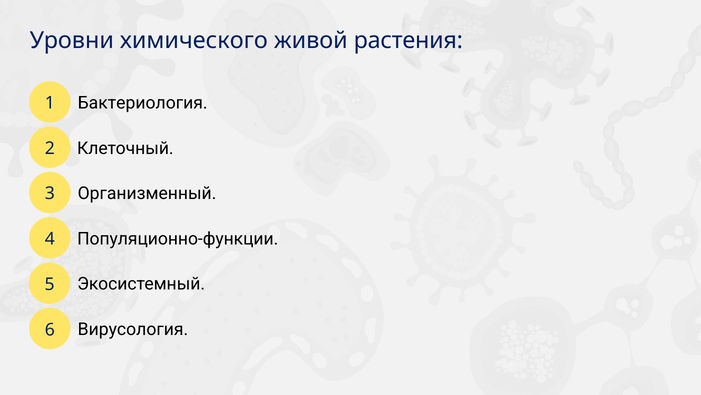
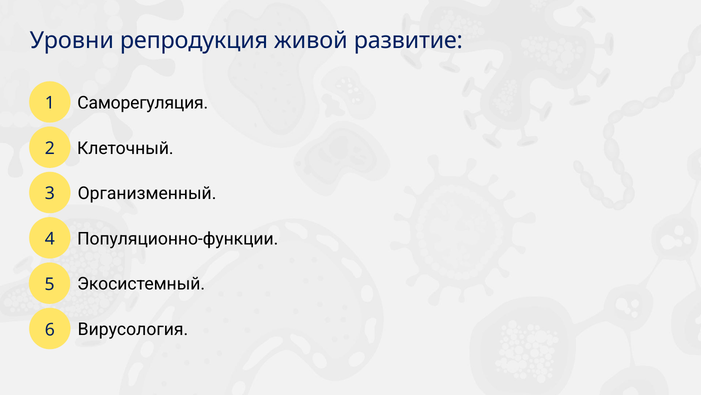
химического: химического -> репродукция
растения: растения -> развитие
Бактериология: Бактериология -> Саморегуляция
